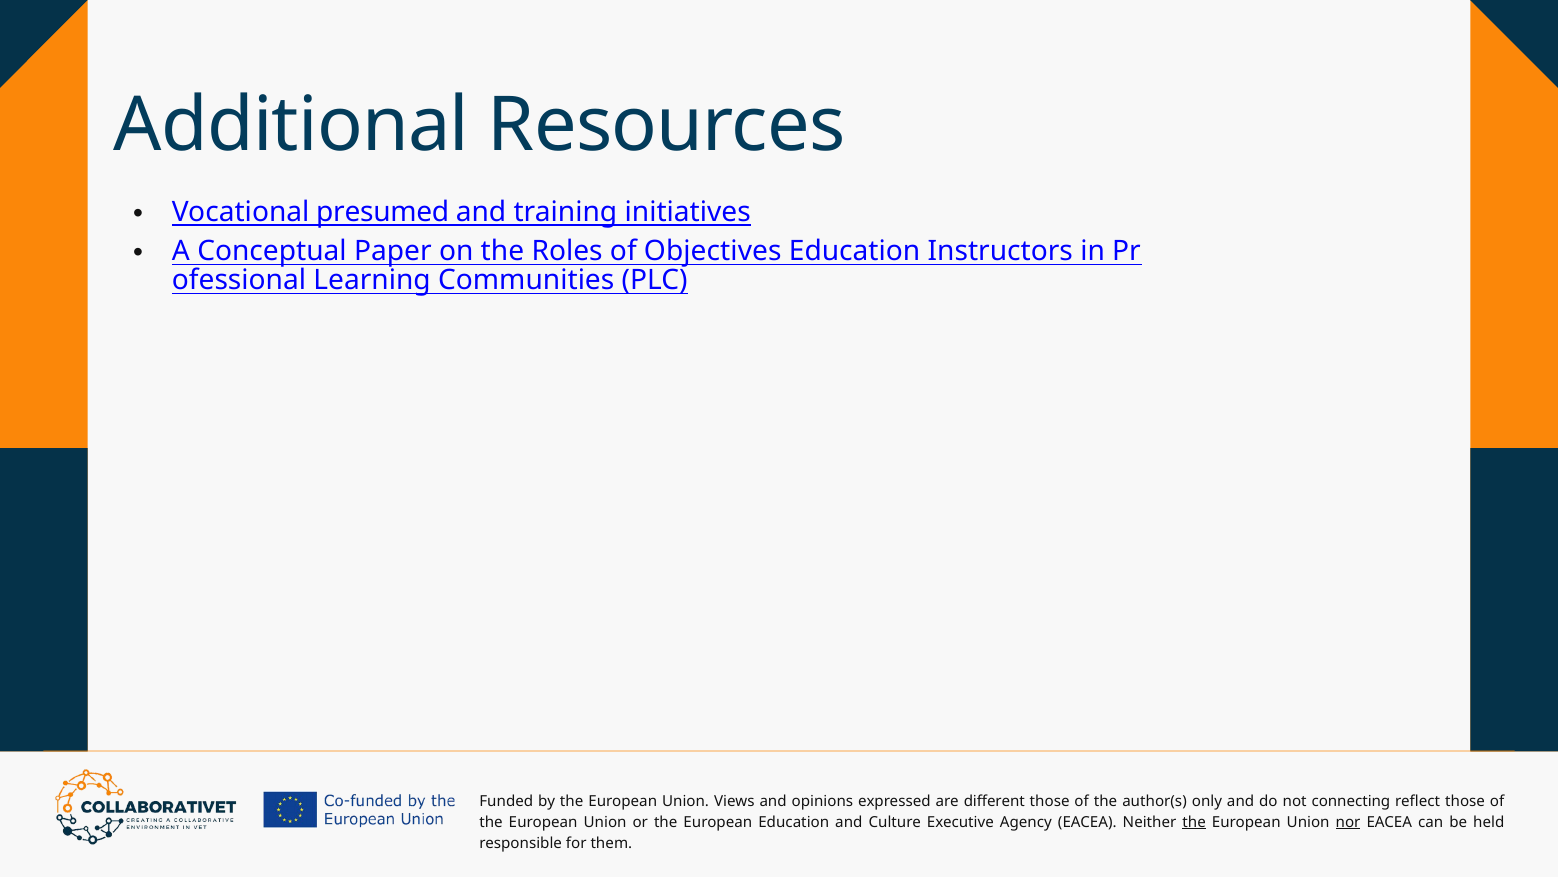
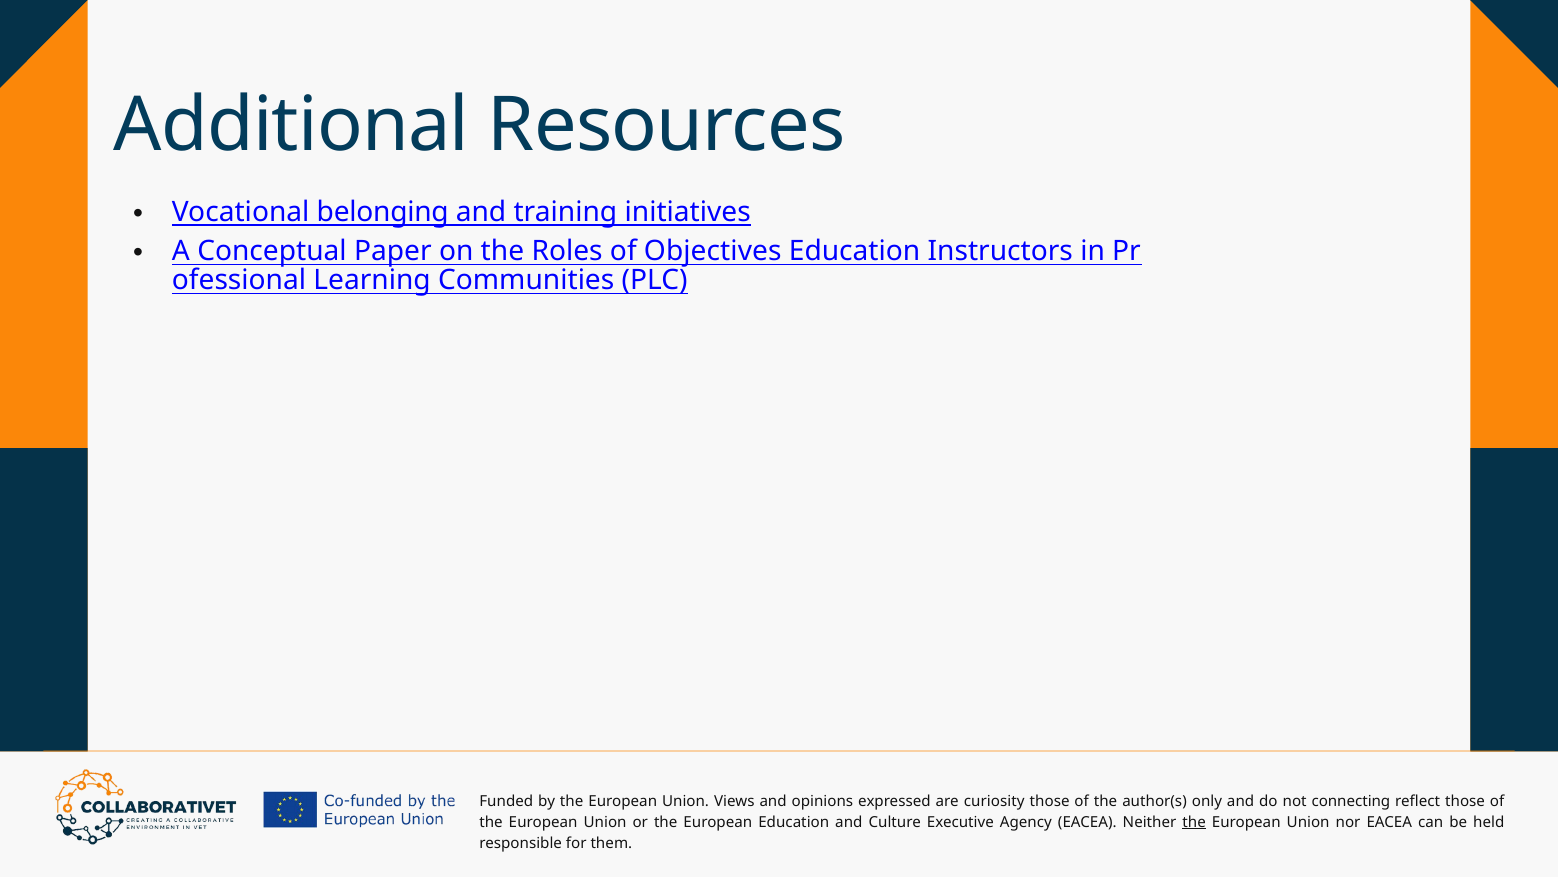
presumed: presumed -> belonging
different: different -> curiosity
nor underline: present -> none
